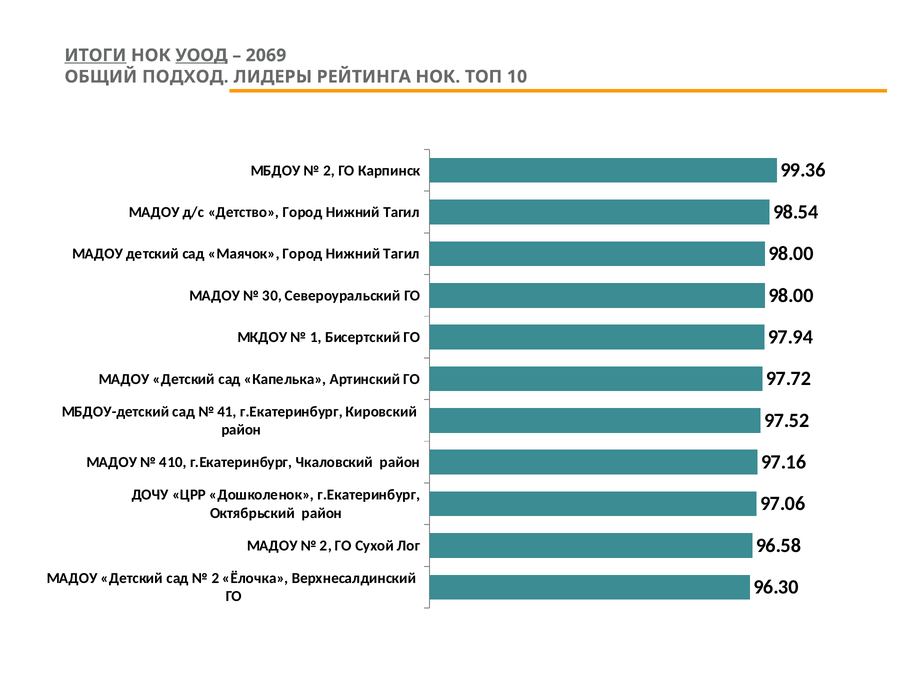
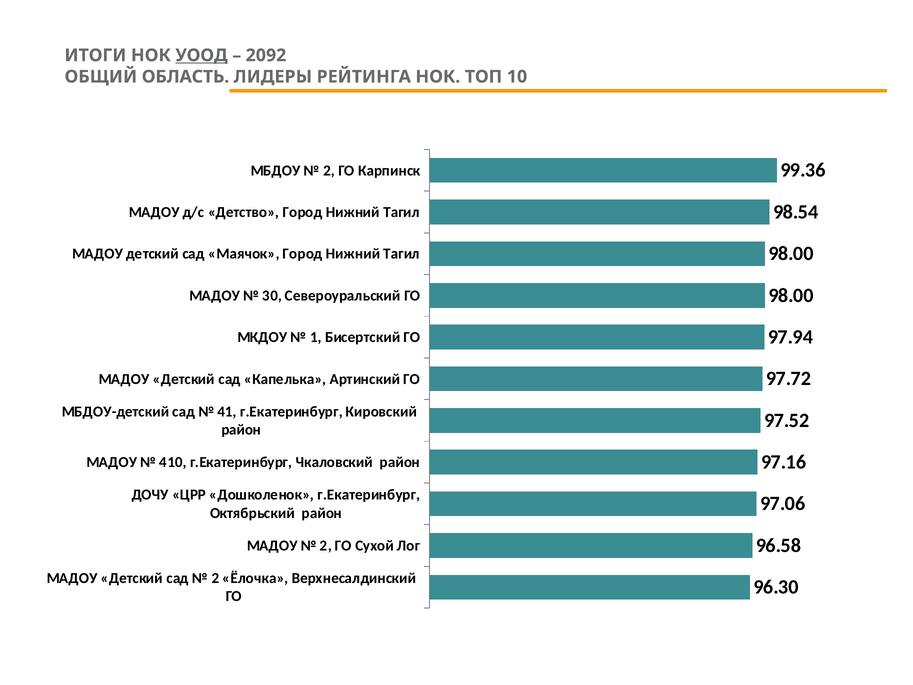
ИТОГИ underline: present -> none
2069: 2069 -> 2092
ПОДХОД: ПОДХОД -> ОБЛАСТЬ
